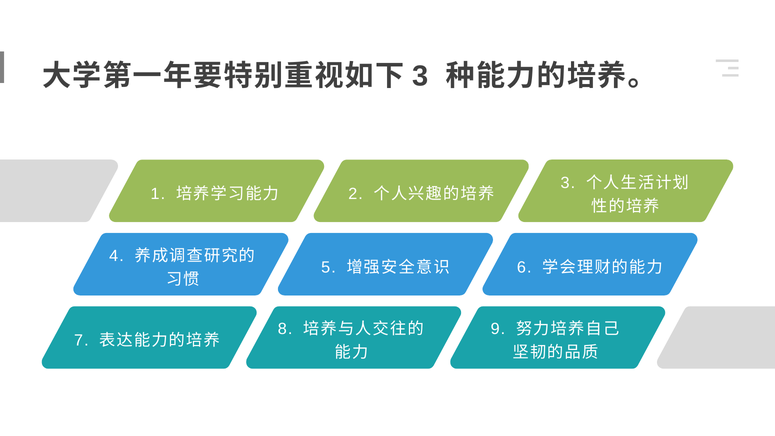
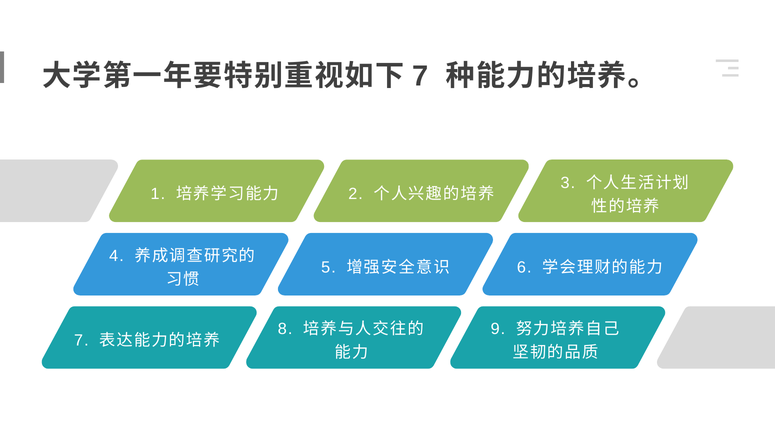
3 at (420, 76): 3 -> 7
